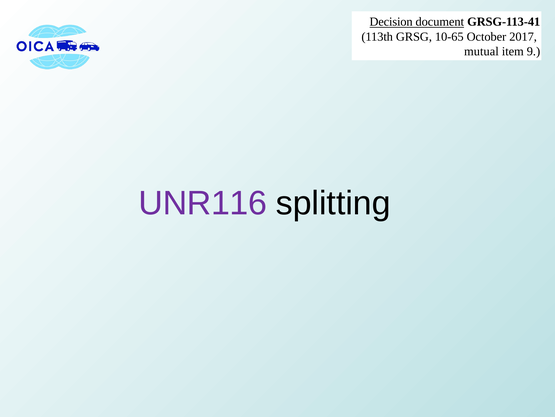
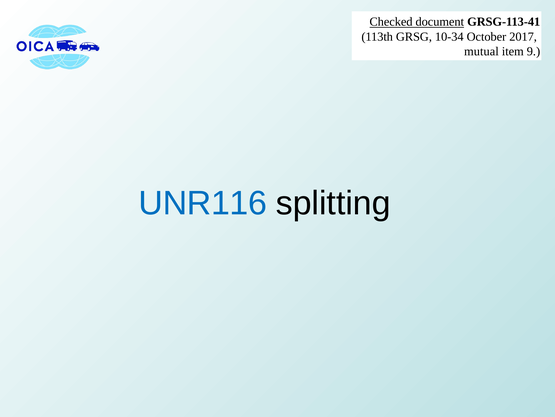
Decision: Decision -> Checked
10-65: 10-65 -> 10-34
UNR116 colour: purple -> blue
